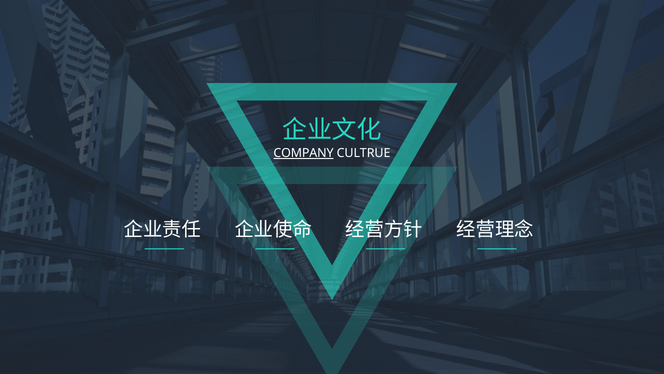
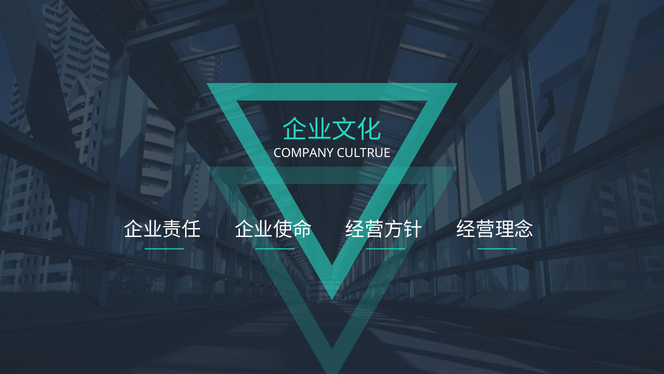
COMPANY underline: present -> none
